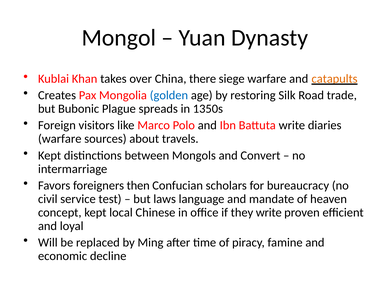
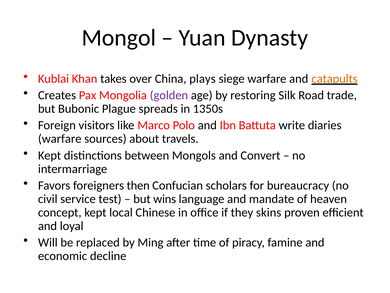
there: there -> plays
golden colour: blue -> purple
laws: laws -> wins
they write: write -> skins
